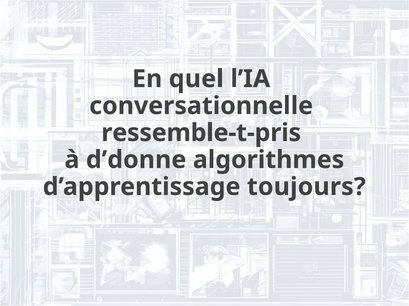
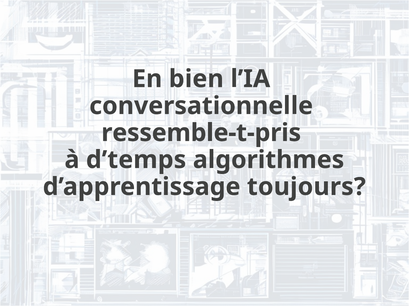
quel: quel -> bien
d’donne: d’donne -> d’temps
